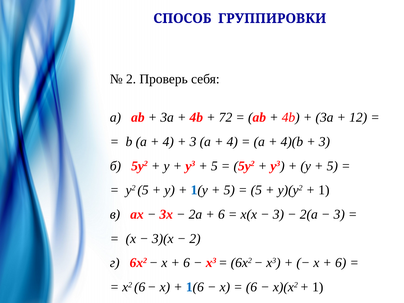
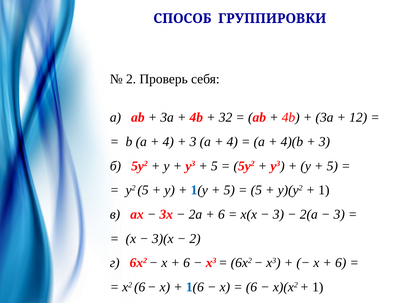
72: 72 -> 32
